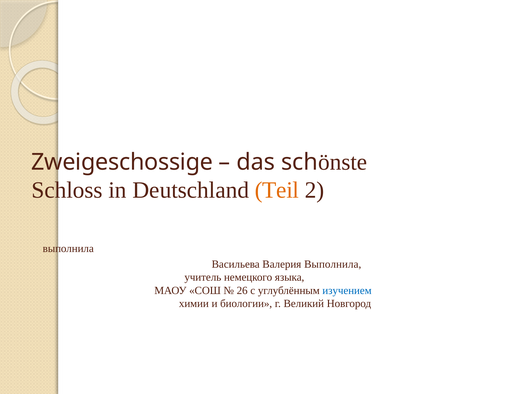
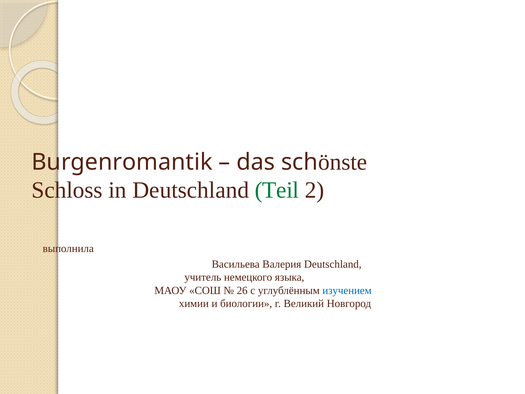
Zweigeschossige: Zweigeschossige -> Burgenromantik
Teil colour: orange -> green
Валерия Выполнила: Выполнила -> Deutschland
